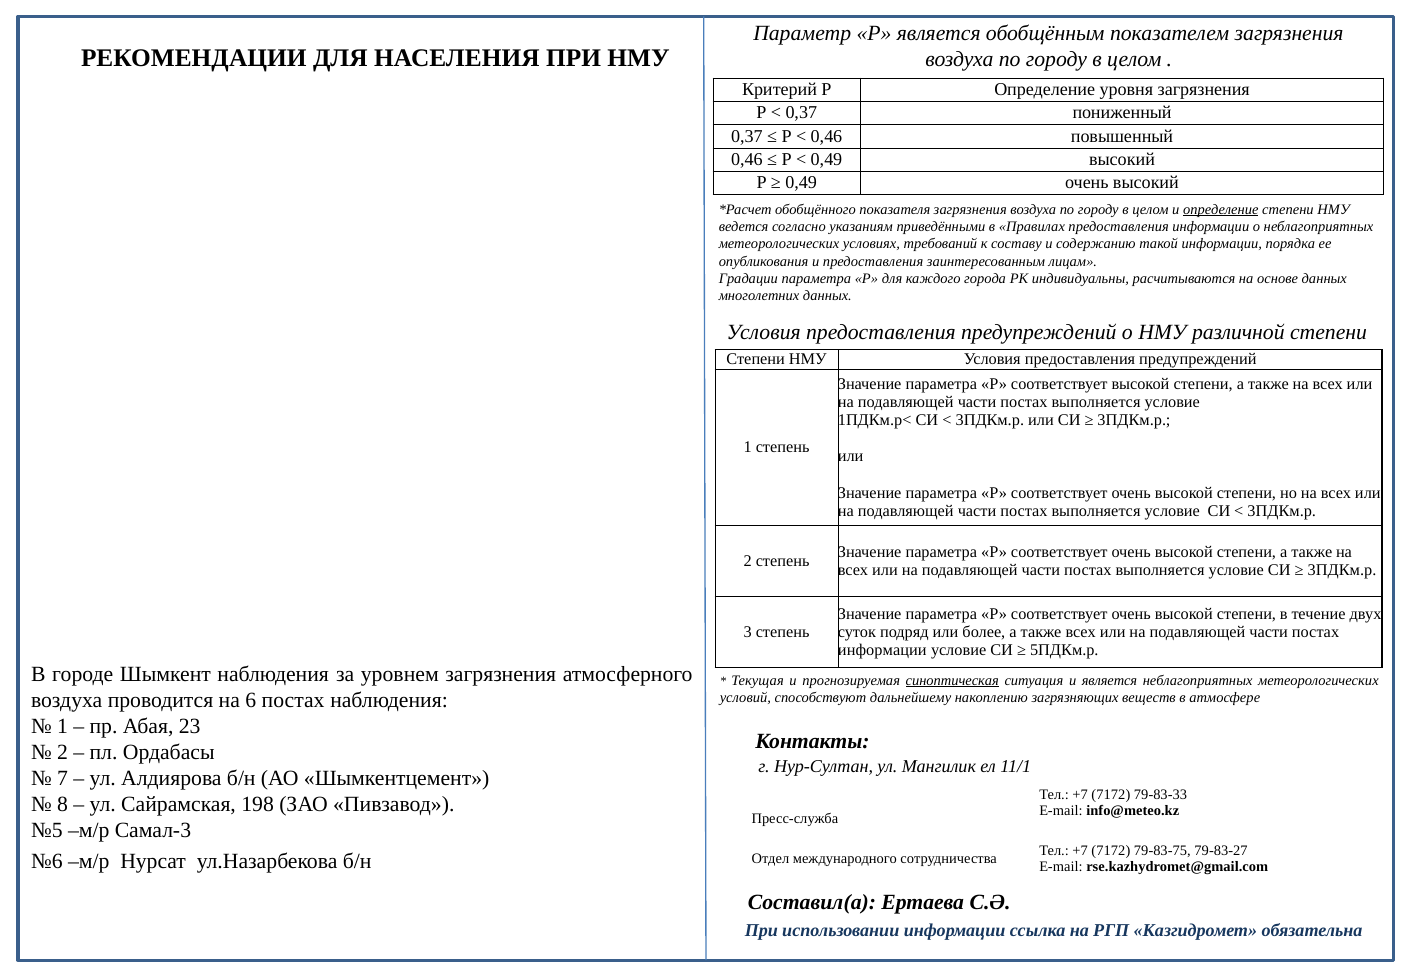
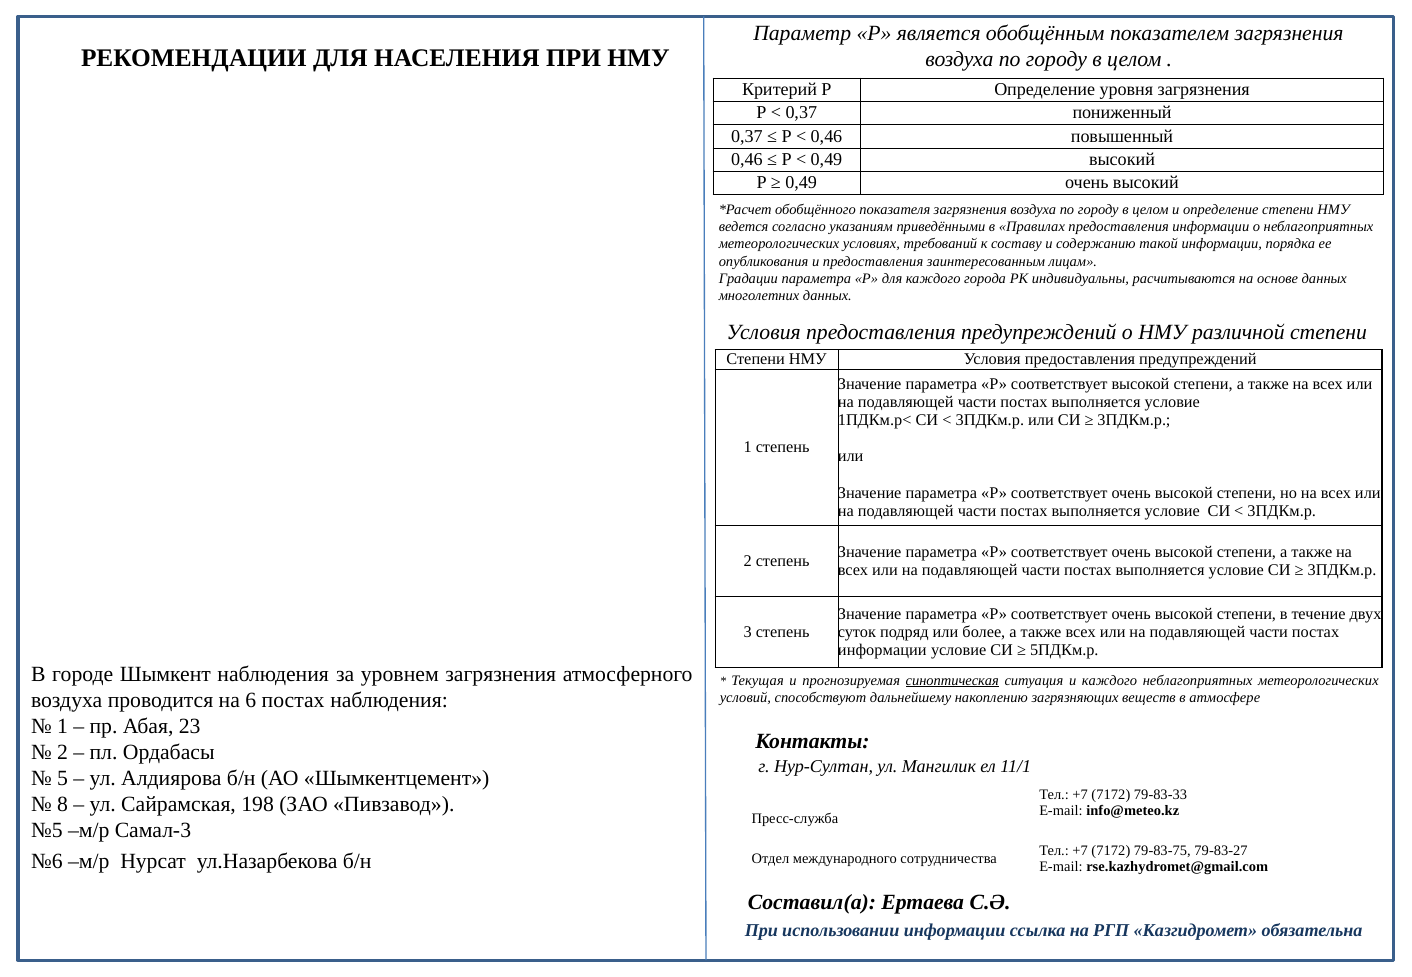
определение at (1221, 210) underline: present -> none
и является: является -> каждого
7: 7 -> 5
